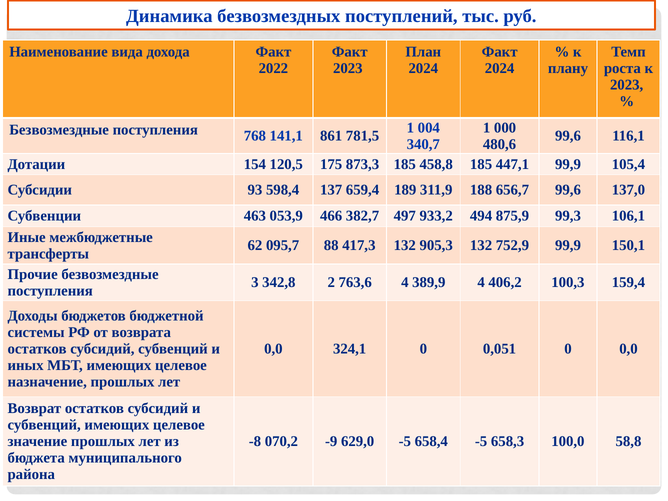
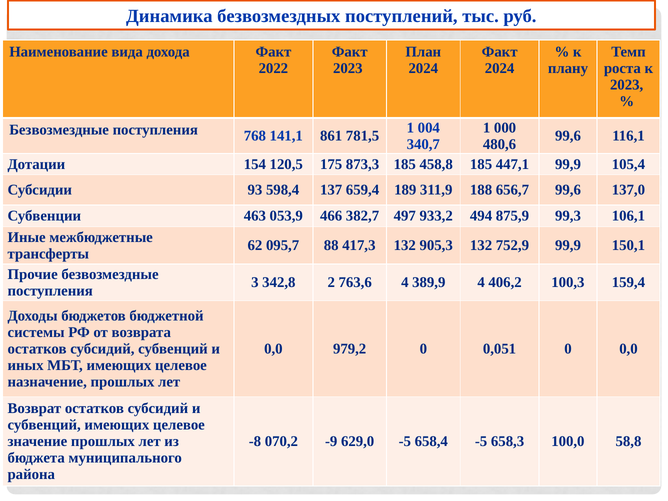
324,1: 324,1 -> 979,2
